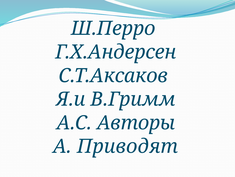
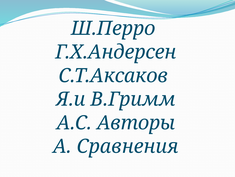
Приводят: Приводят -> Сравнения
